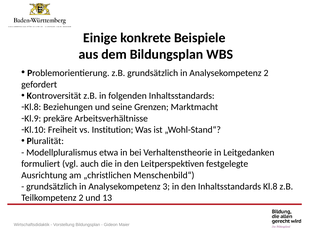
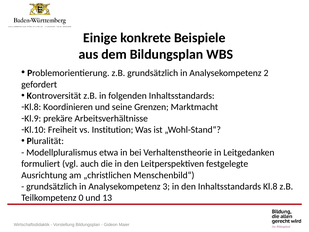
Beziehungen: Beziehungen -> Koordinieren
Teilkompetenz 2: 2 -> 0
